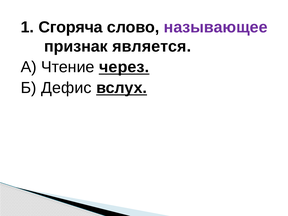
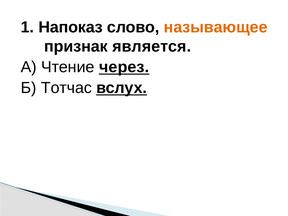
Сгоряча: Сгоряча -> Напоказ
называющее colour: purple -> orange
Дефис: Дефис -> Тотчас
